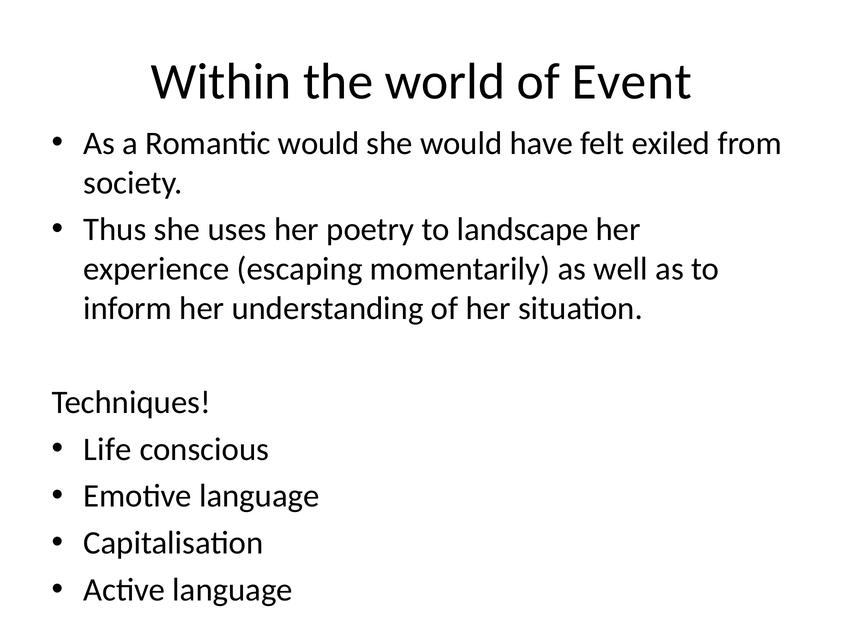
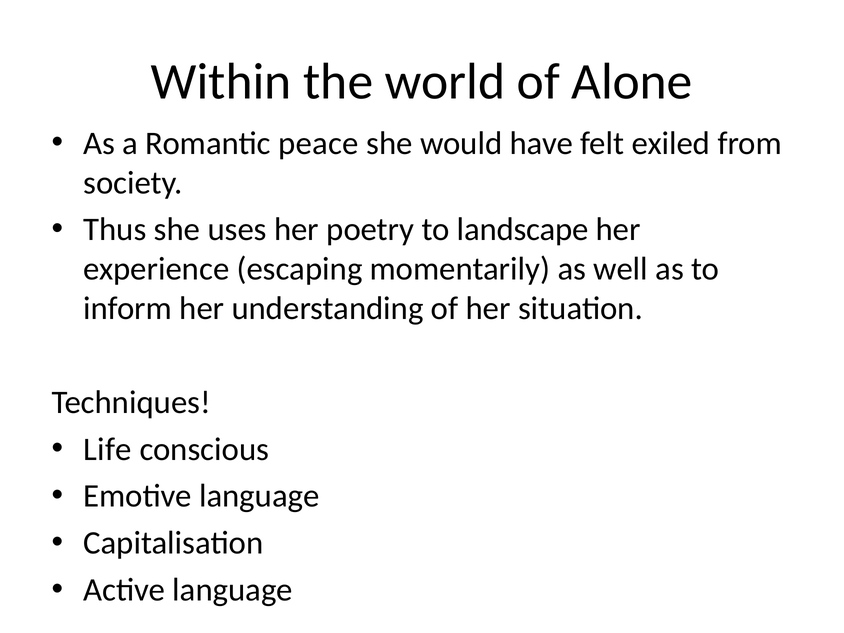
Event: Event -> Alone
Romantic would: would -> peace
